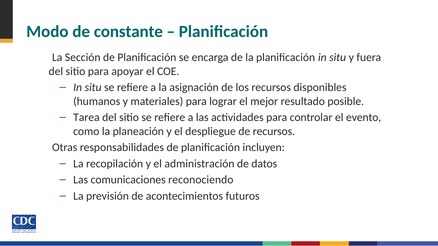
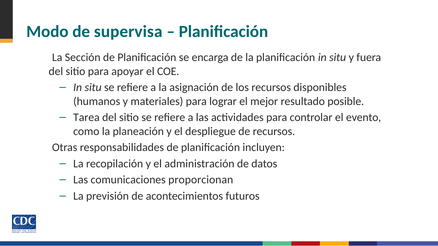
constante: constante -> supervisa
reconociendo: reconociendo -> proporcionan
